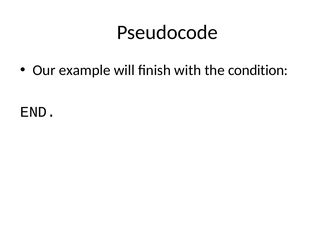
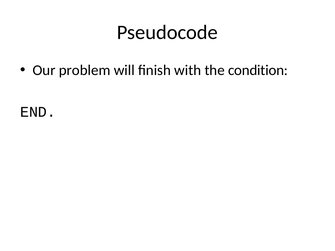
example: example -> problem
